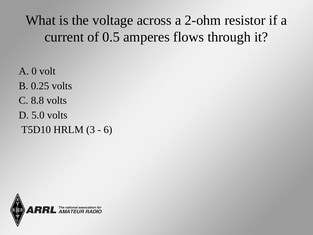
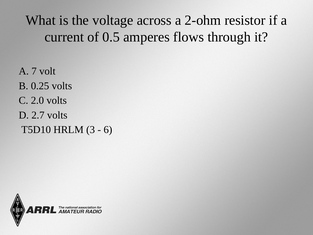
0: 0 -> 7
8.8: 8.8 -> 2.0
5.0: 5.0 -> 2.7
